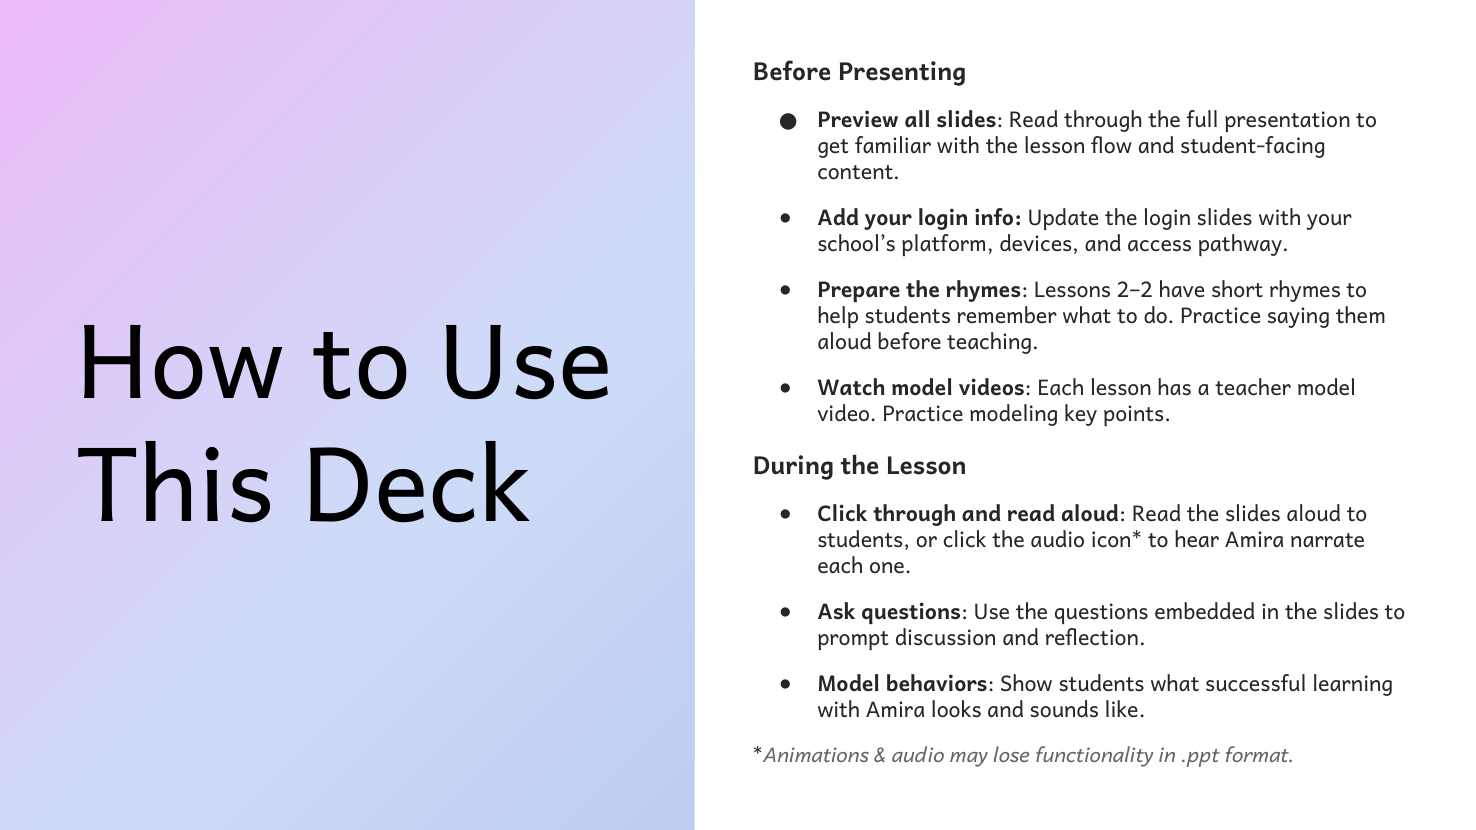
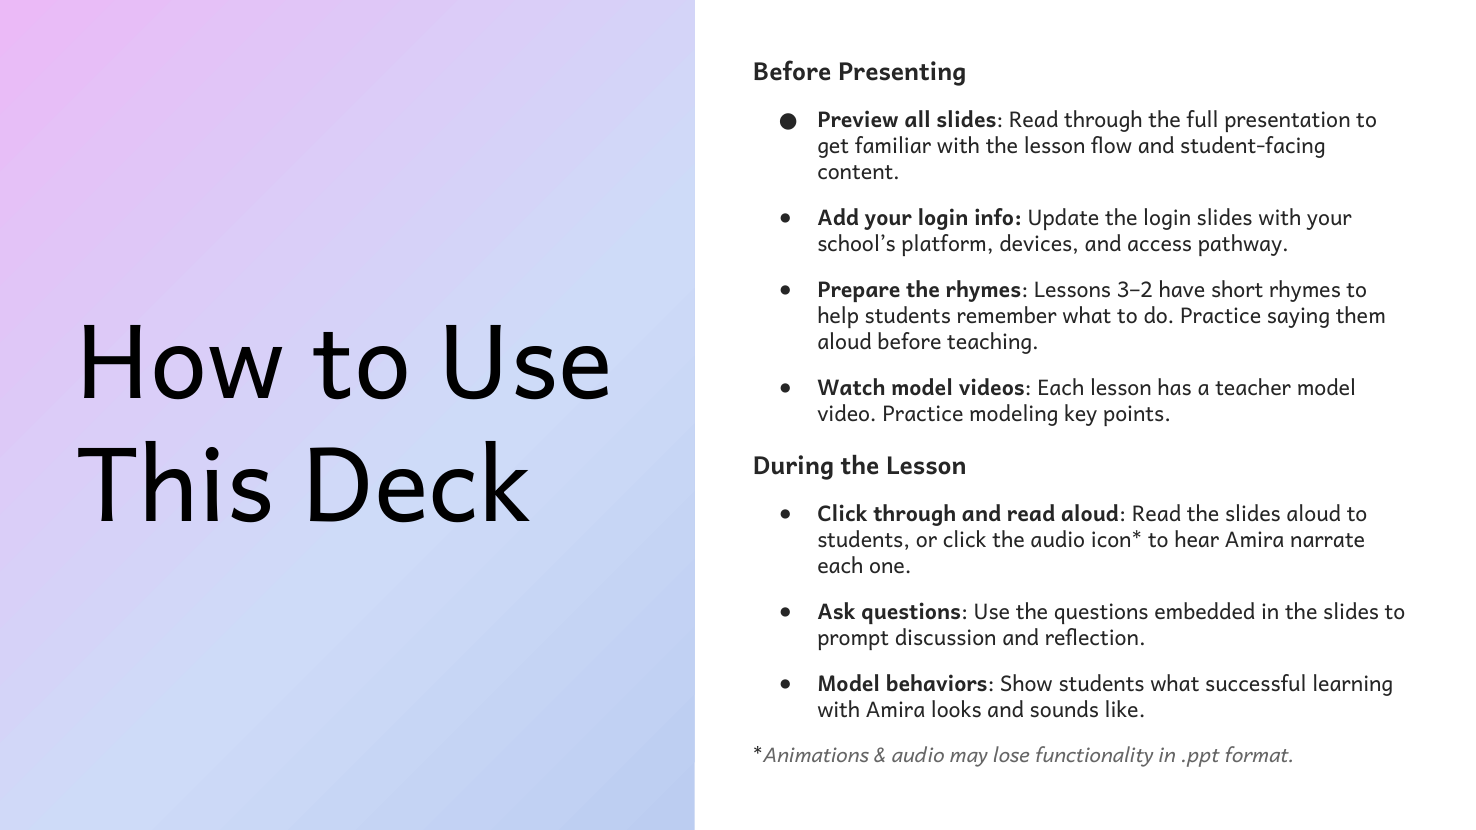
2–2: 2–2 -> 3–2
